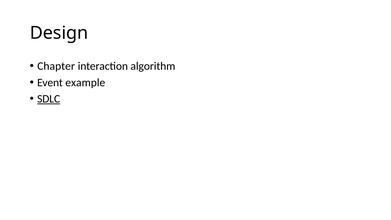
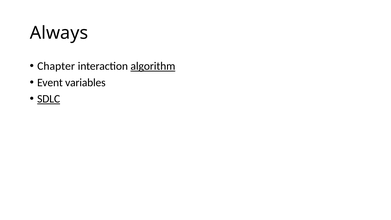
Design: Design -> Always
algorithm underline: none -> present
example: example -> variables
